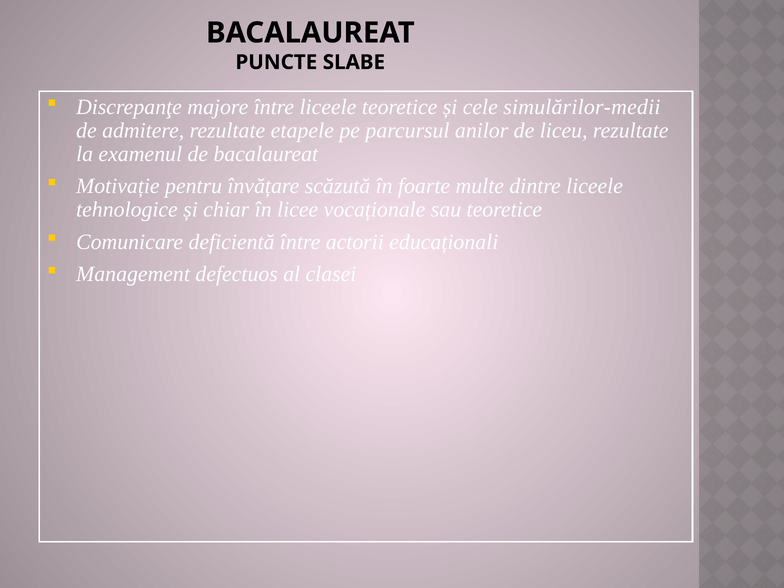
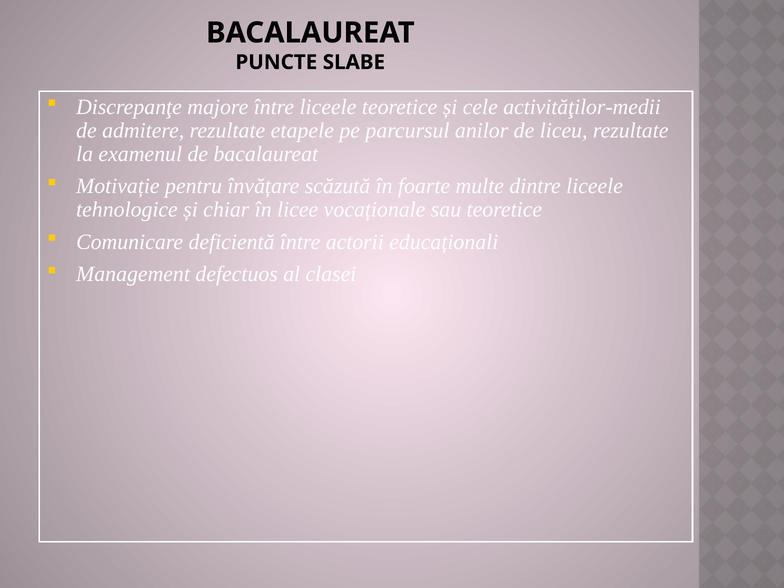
simulărilor-medii: simulărilor-medii -> activităţilor-medii
